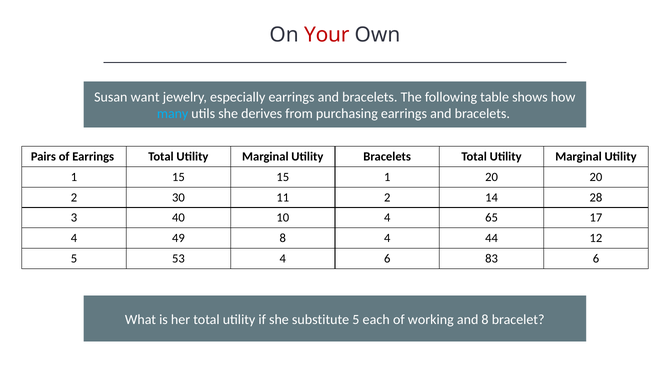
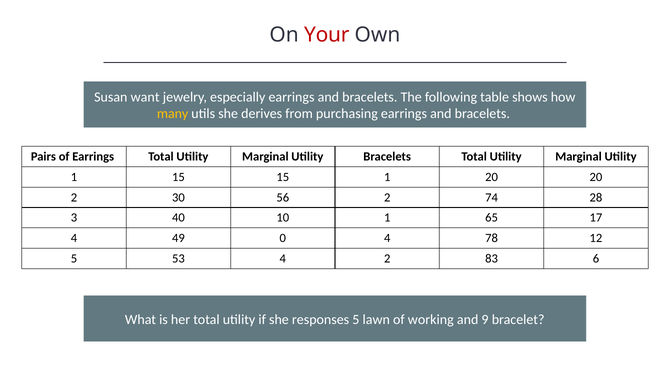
many colour: light blue -> yellow
11: 11 -> 56
14: 14 -> 74
10 4: 4 -> 1
49 8: 8 -> 0
44: 44 -> 78
4 6: 6 -> 2
substitute: substitute -> responses
each: each -> lawn
and 8: 8 -> 9
